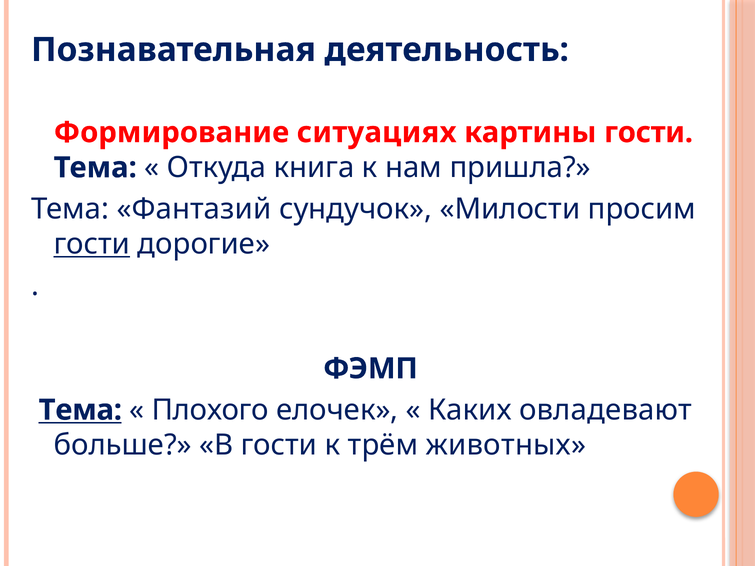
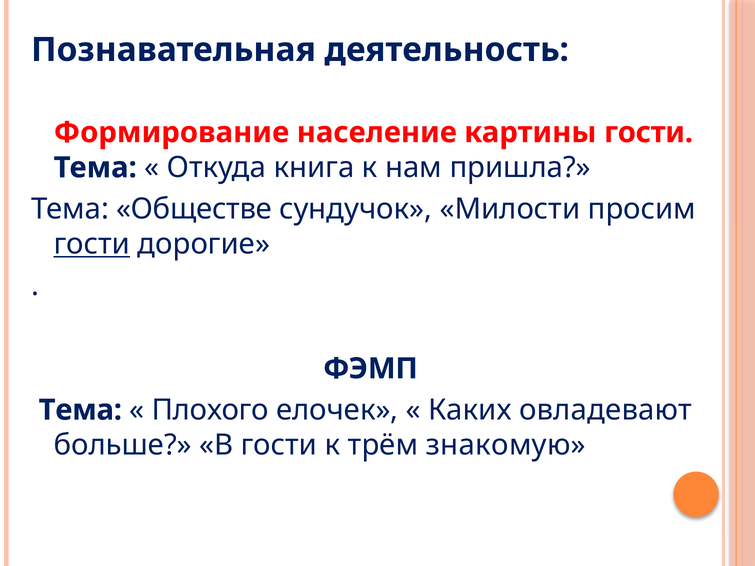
ситуациях: ситуациях -> население
Фантазий: Фантазий -> Обществе
Тема at (80, 410) underline: present -> none
животных: животных -> знакомую
